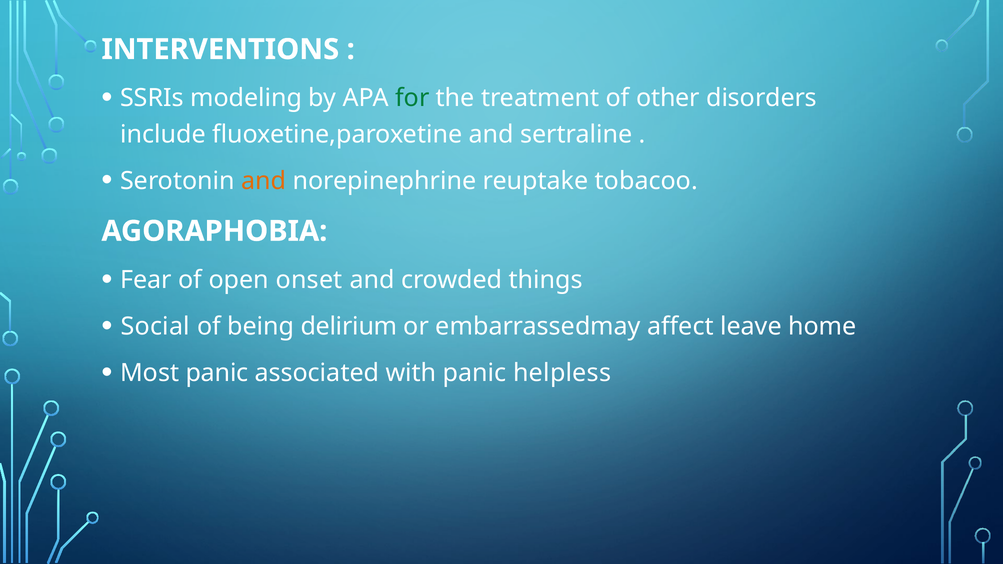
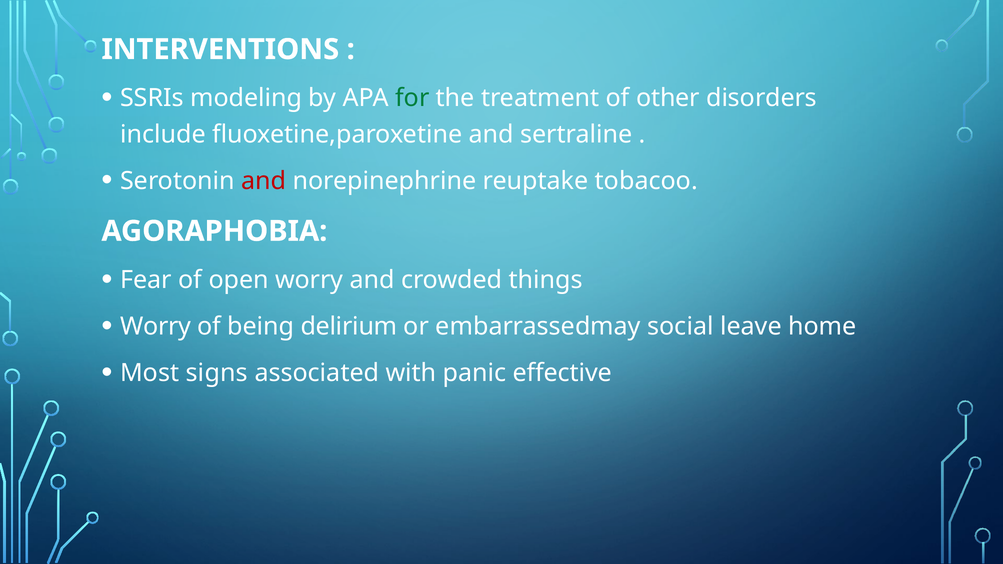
and at (264, 181) colour: orange -> red
open onset: onset -> worry
Social at (155, 327): Social -> Worry
affect: affect -> social
Most panic: panic -> signs
helpless: helpless -> effective
